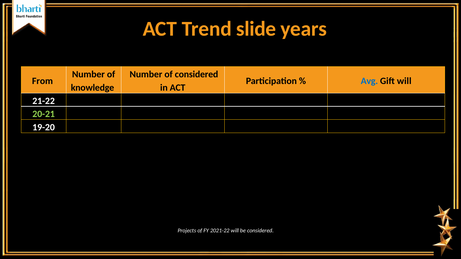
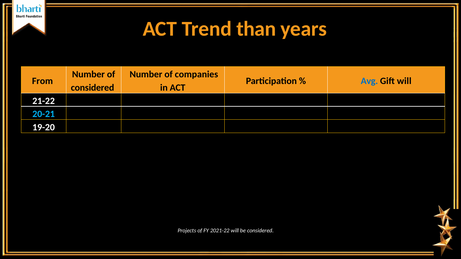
slide: slide -> than
of considered: considered -> companies
knowledge at (93, 88): knowledge -> considered
20-21 colour: light green -> light blue
